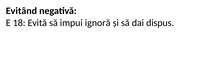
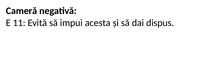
Evitând: Evitând -> Cameră
18: 18 -> 11
ignoră: ignoră -> acesta
